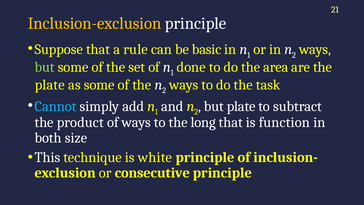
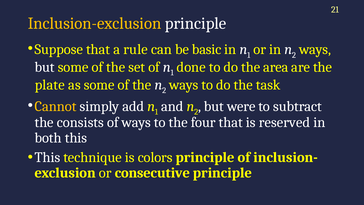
but at (45, 67) colour: light green -> white
Cannot colour: light blue -> yellow
but plate: plate -> were
product: product -> consists
long: long -> four
function: function -> reserved
both size: size -> this
white: white -> colors
